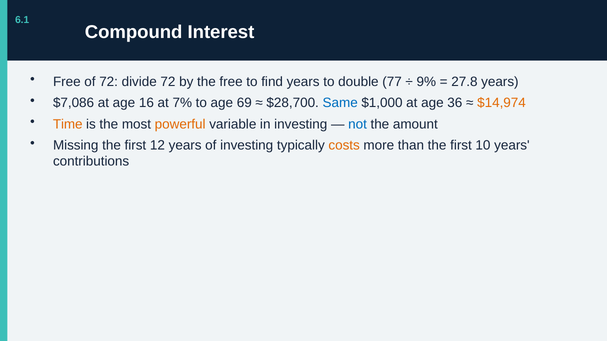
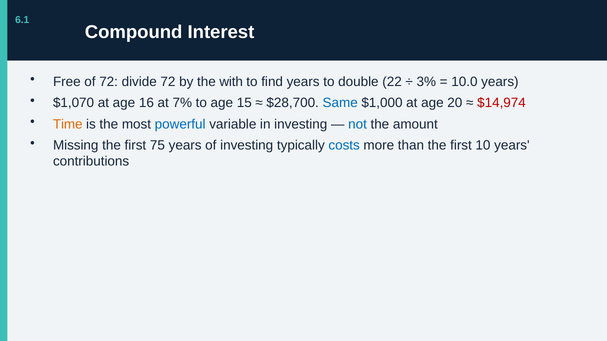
the free: free -> with
77: 77 -> 22
9%: 9% -> 3%
27.8: 27.8 -> 10.0
$7,086: $7,086 -> $1,070
69: 69 -> 15
36: 36 -> 20
$14,974 colour: orange -> red
powerful colour: orange -> blue
12: 12 -> 75
costs colour: orange -> blue
